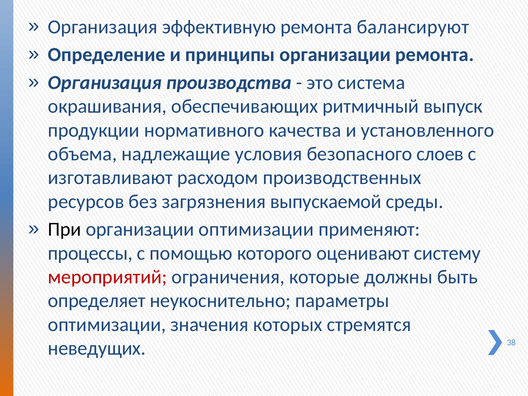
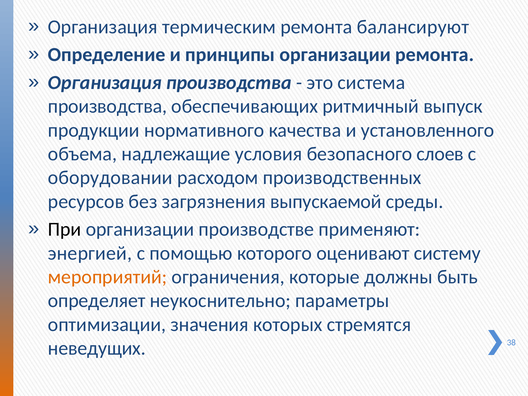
эффективную: эффективную -> термическим
окрашивания at (107, 106): окрашивания -> производства
изготавливают: изготавливают -> оборудовании
организации оптимизации: оптимизации -> производстве
процессы: процессы -> энергией
мероприятий colour: red -> orange
